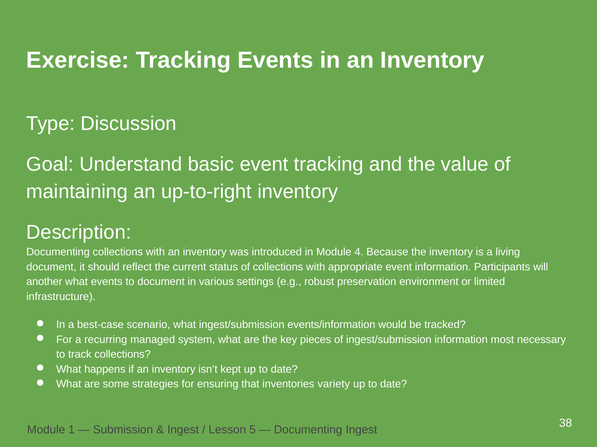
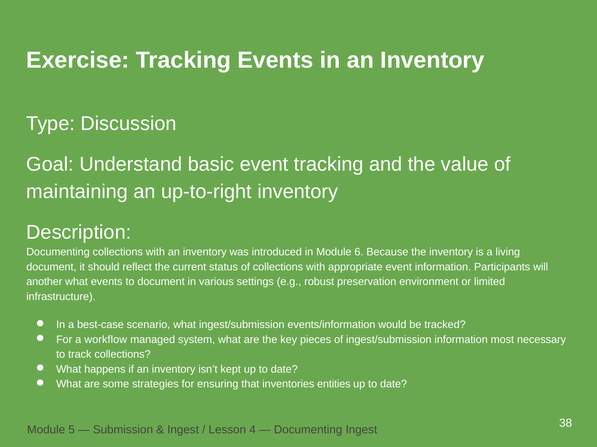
4: 4 -> 6
recurring: recurring -> workflow
variety: variety -> entities
1: 1 -> 5
5: 5 -> 4
